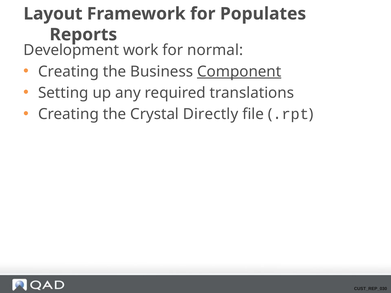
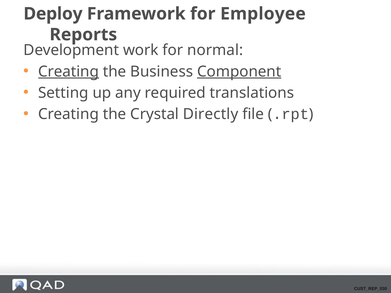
Layout: Layout -> Deploy
Populates: Populates -> Employee
Creating at (69, 72) underline: none -> present
